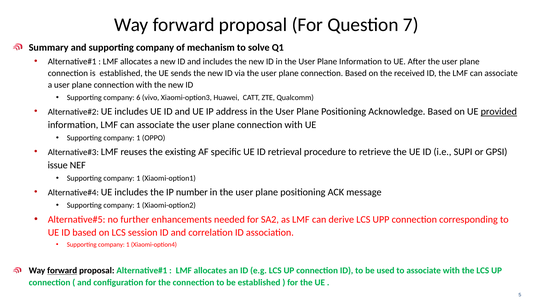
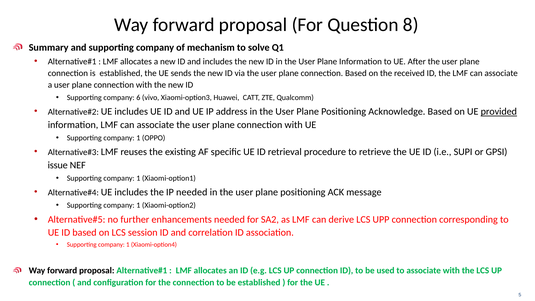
7: 7 -> 8
IP number: number -> needed
forward at (62, 271) underline: present -> none
